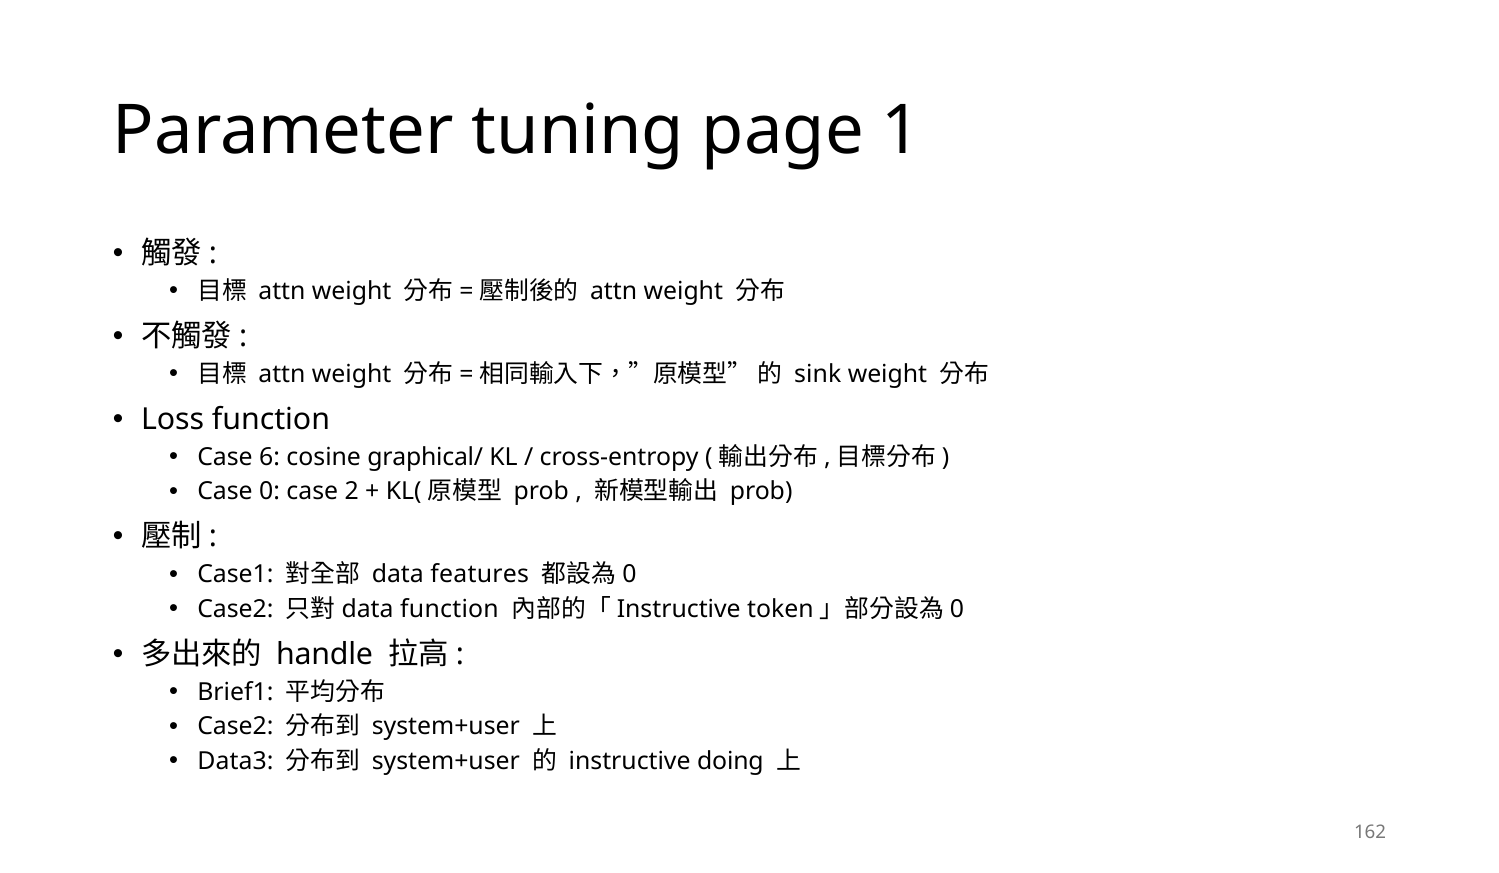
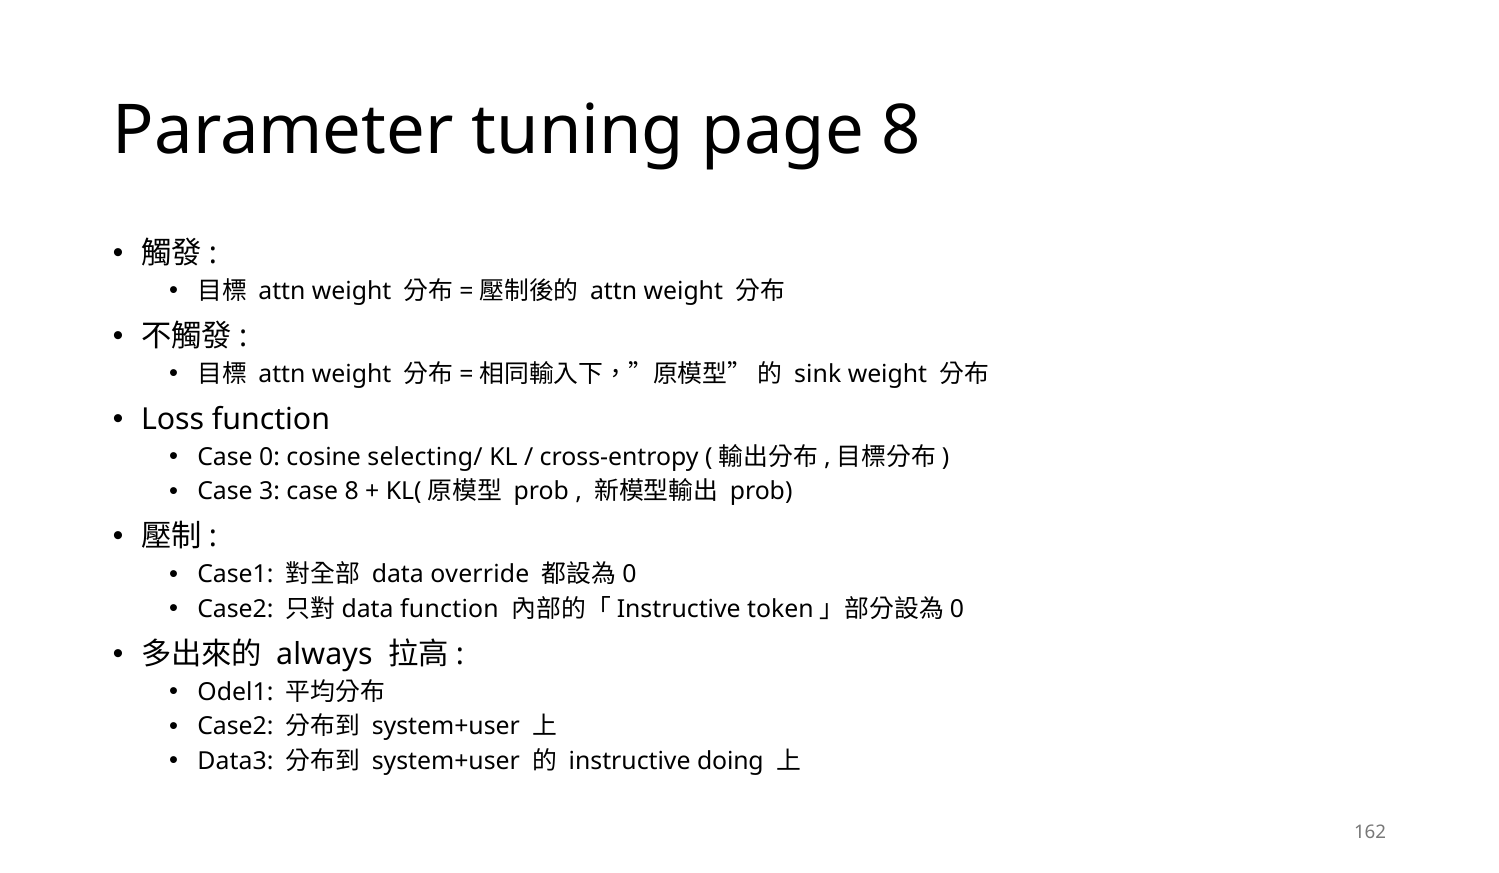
page 1: 1 -> 8
6: 6 -> 0
graphical/: graphical/ -> selecting/
0: 0 -> 3
case 2: 2 -> 8
features: features -> override
handle: handle -> always
Brief1: Brief1 -> Odel1
